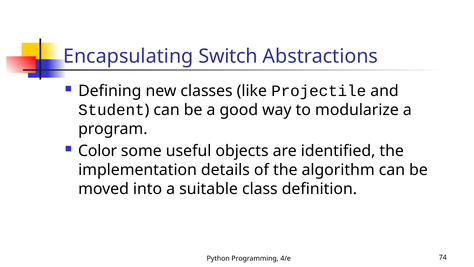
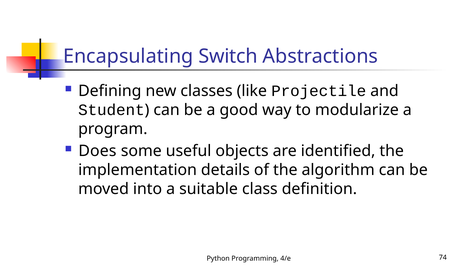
Color: Color -> Does
